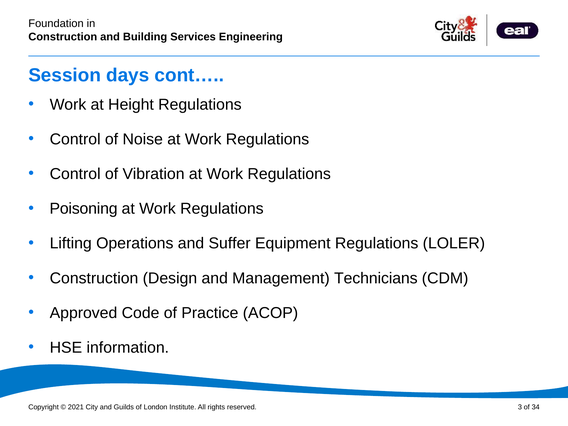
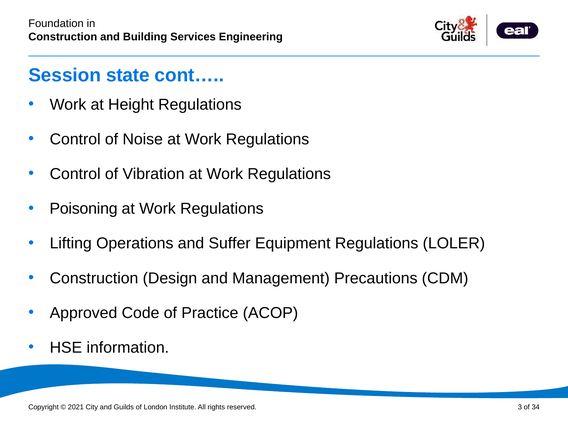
days: days -> state
Technicians: Technicians -> Precautions
